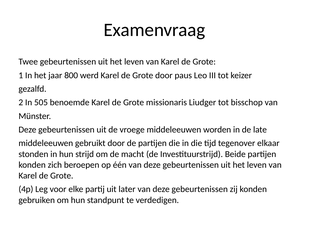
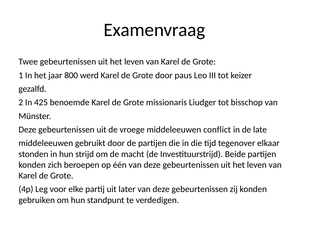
505: 505 -> 425
worden: worden -> conflict
